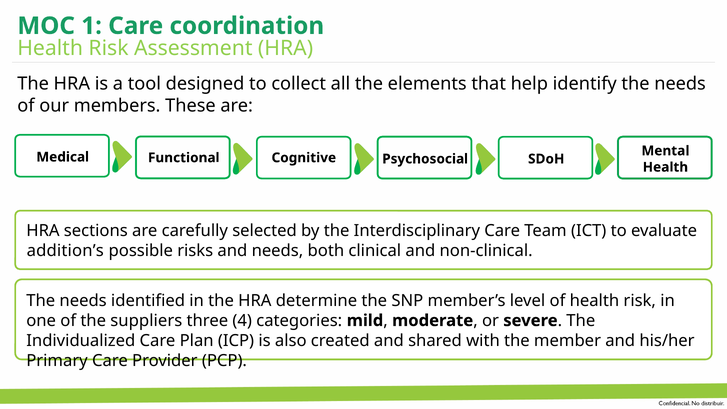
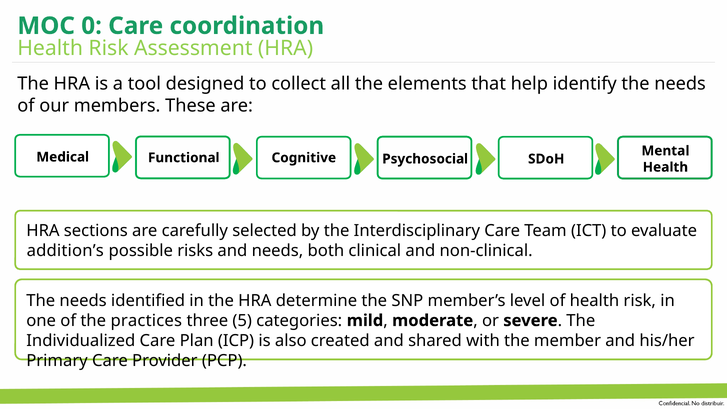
1: 1 -> 0
suppliers: suppliers -> practices
4: 4 -> 5
